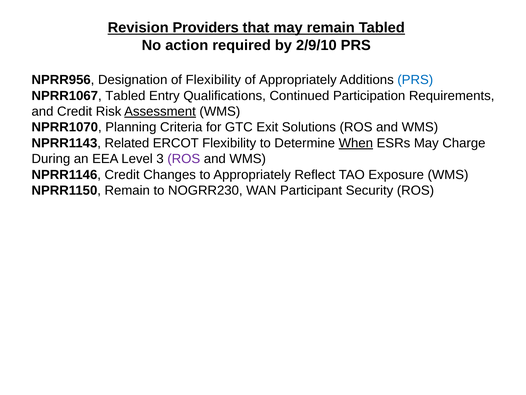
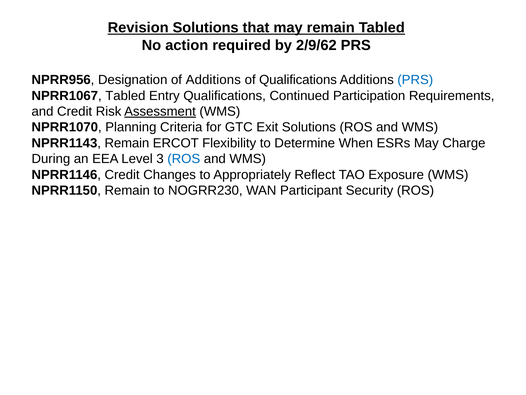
Revision Providers: Providers -> Solutions
2/9/10: 2/9/10 -> 2/9/62
of Flexibility: Flexibility -> Additions
of Appropriately: Appropriately -> Qualifications
NPRR1143 Related: Related -> Remain
When underline: present -> none
ROS at (184, 159) colour: purple -> blue
